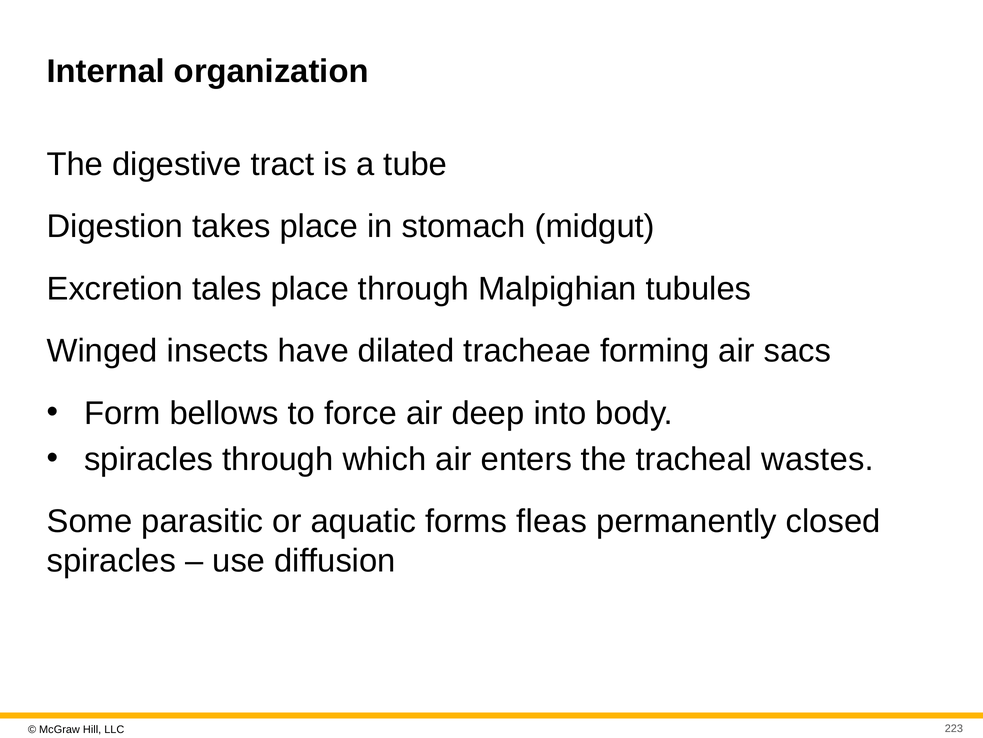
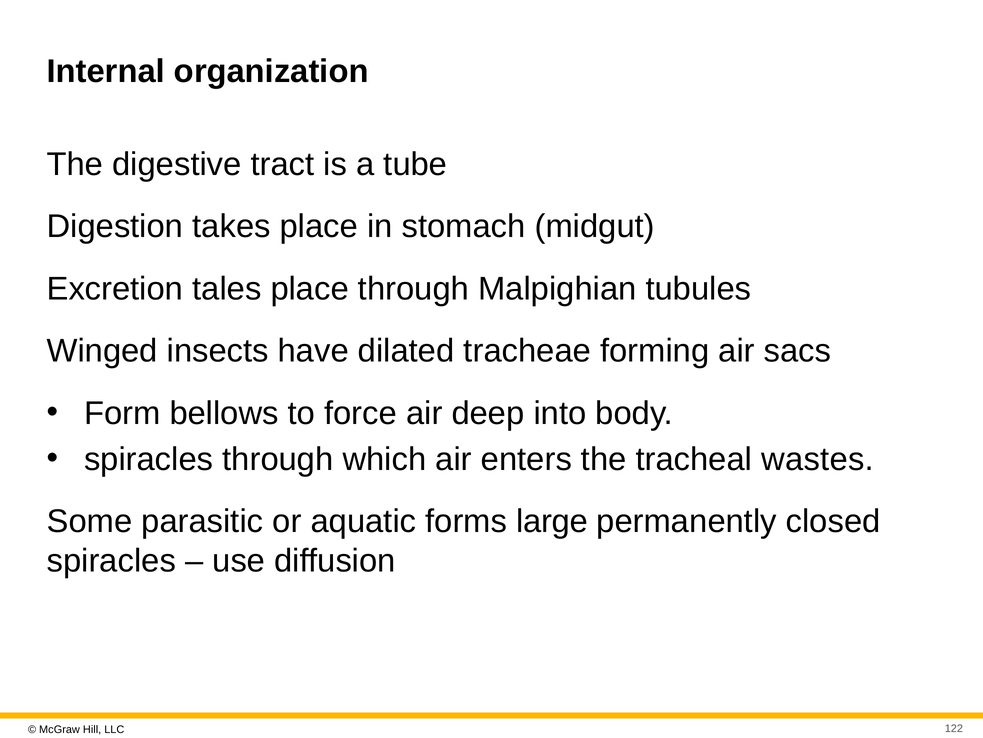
fleas: fleas -> large
223: 223 -> 122
